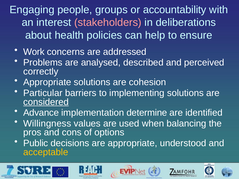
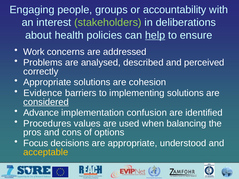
stakeholders colour: pink -> light green
help underline: none -> present
Particular: Particular -> Evidence
determine: determine -> confusion
Willingness: Willingness -> Procedures
Public: Public -> Focus
